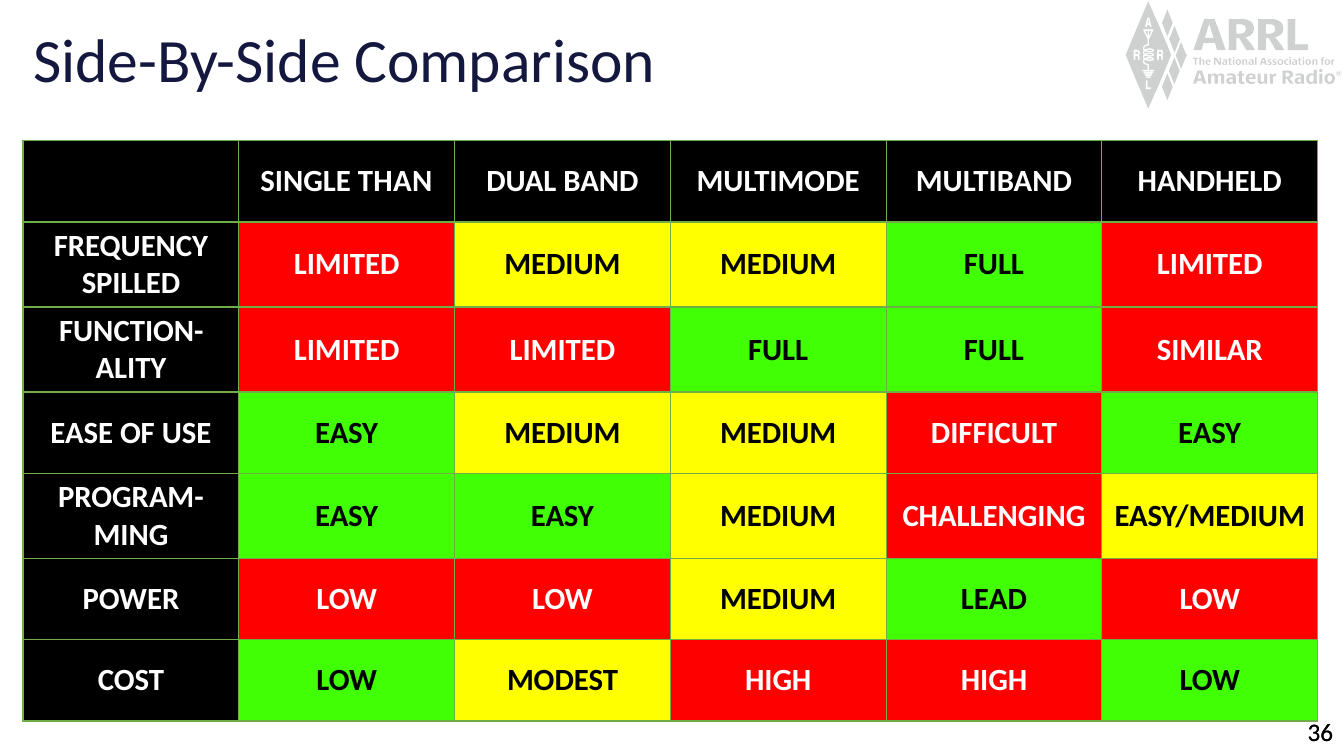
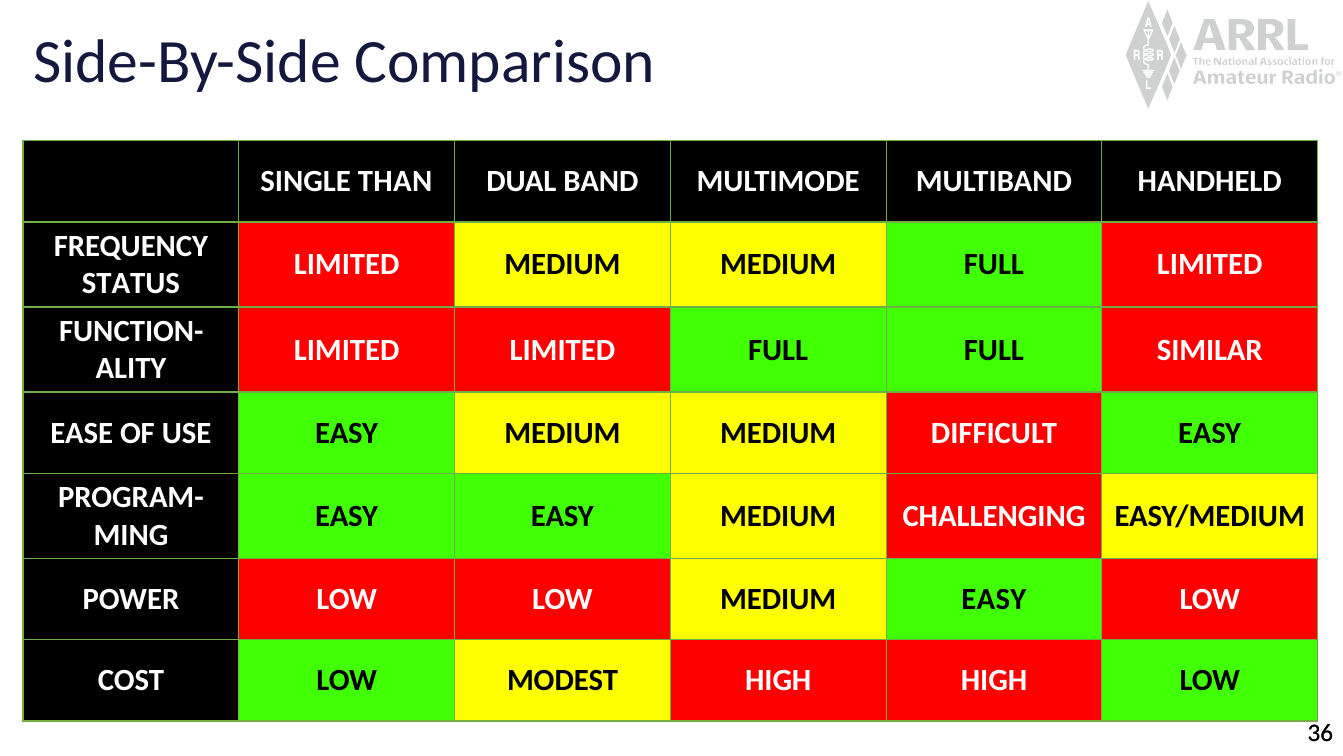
SPILLED: SPILLED -> STATUS
MEDIUM LEAD: LEAD -> EASY
